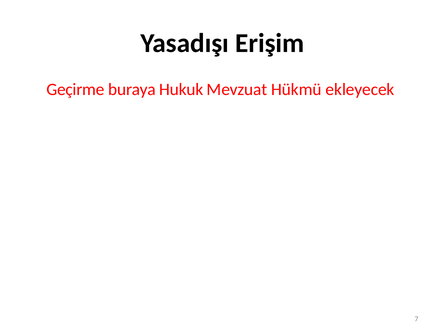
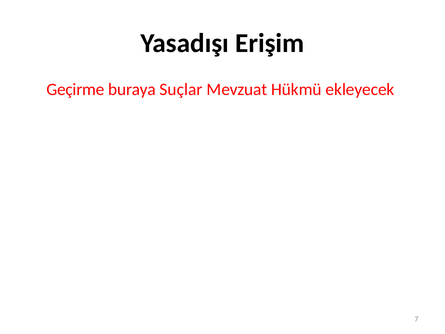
Hukuk: Hukuk -> Suçlar
